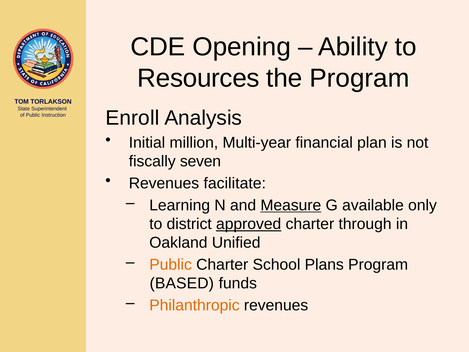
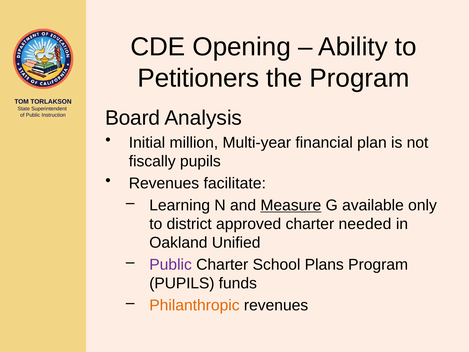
Resources: Resources -> Petitioners
Enroll: Enroll -> Board
fiscally seven: seven -> pupils
approved underline: present -> none
through: through -> needed
Public at (171, 264) colour: orange -> purple
BASED at (182, 283): BASED -> PUPILS
